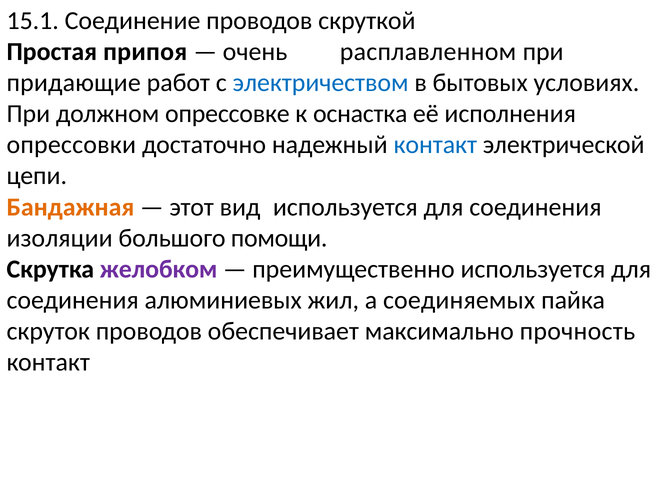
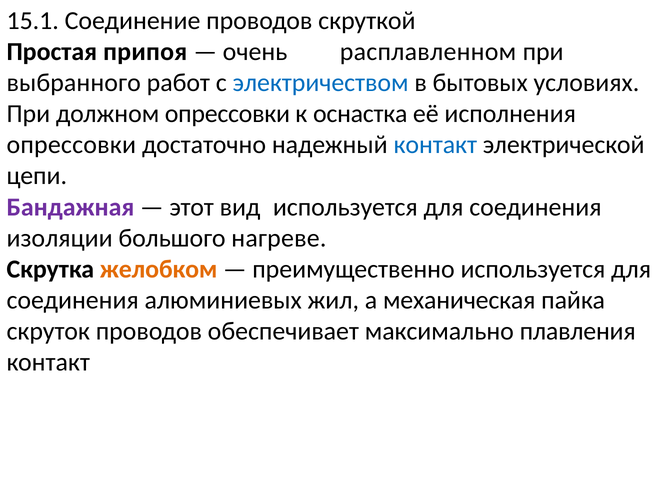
придающие: придающие -> выбранного
должном опрессовке: опрессовке -> опрессовки
Бандажная colour: orange -> purple
помощи: помощи -> нагреве
желобком colour: purple -> orange
соединяемых: соединяемых -> механическая
прочность: прочность -> плавления
